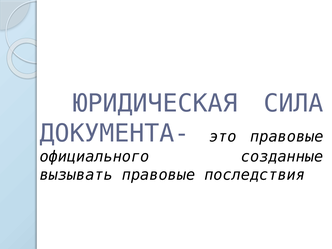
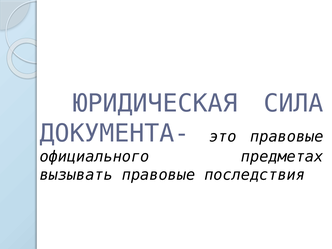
созданные: созданные -> предметах
